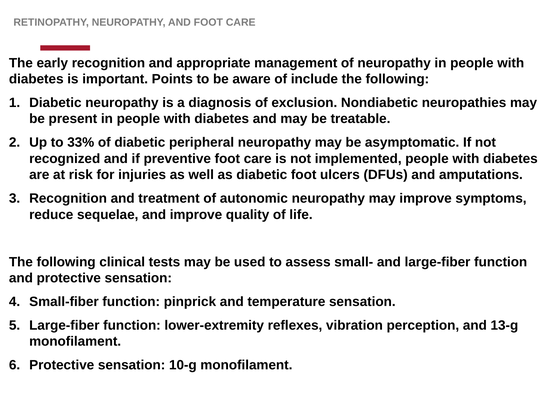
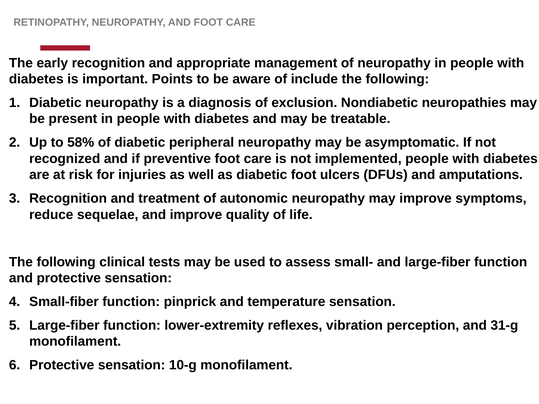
33%: 33% -> 58%
13-g: 13-g -> 31-g
